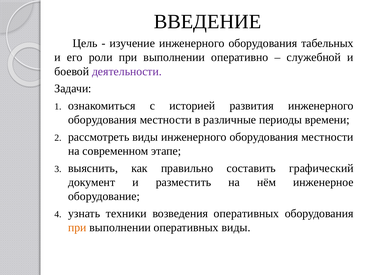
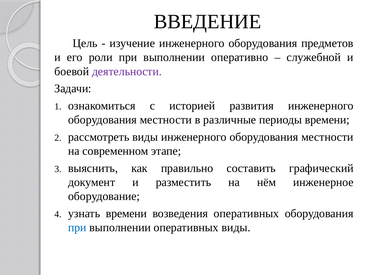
табельных: табельных -> предметов
узнать техники: техники -> времени
при at (77, 227) colour: orange -> blue
